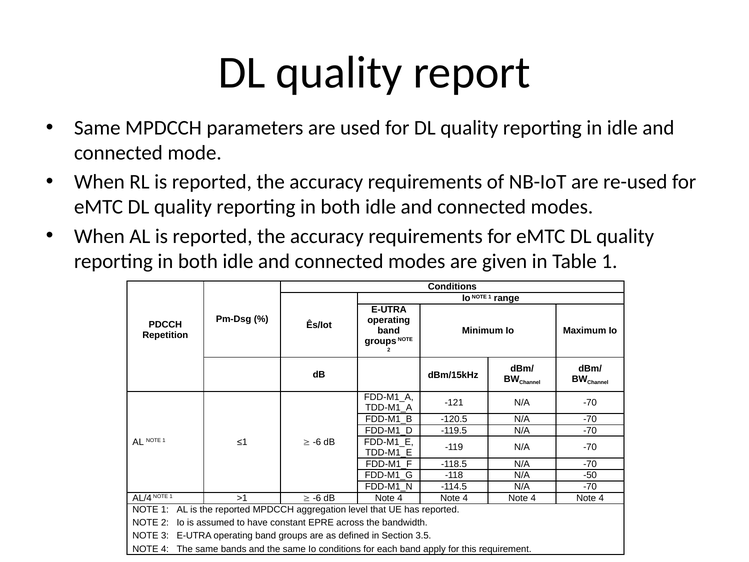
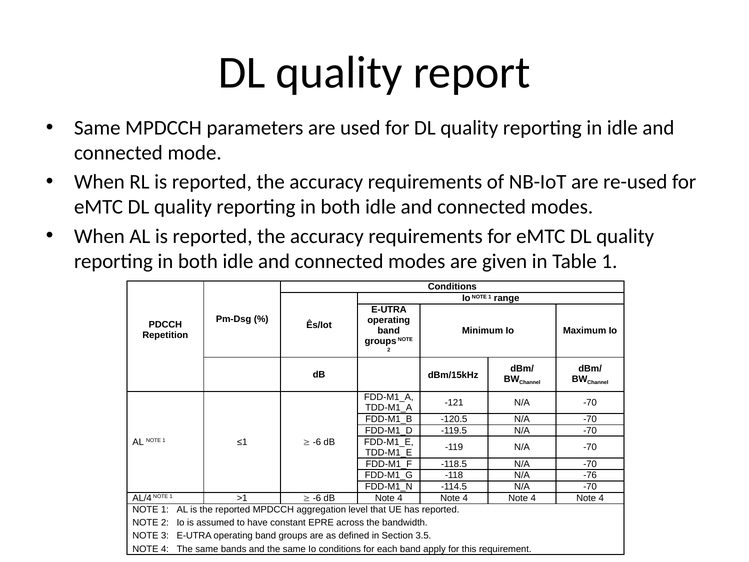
-50: -50 -> -76
